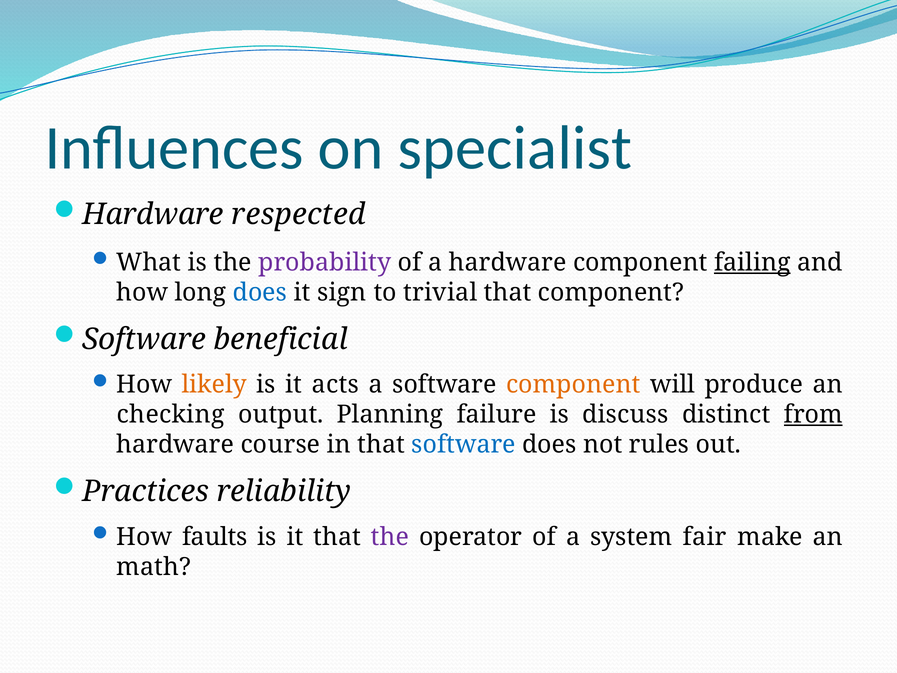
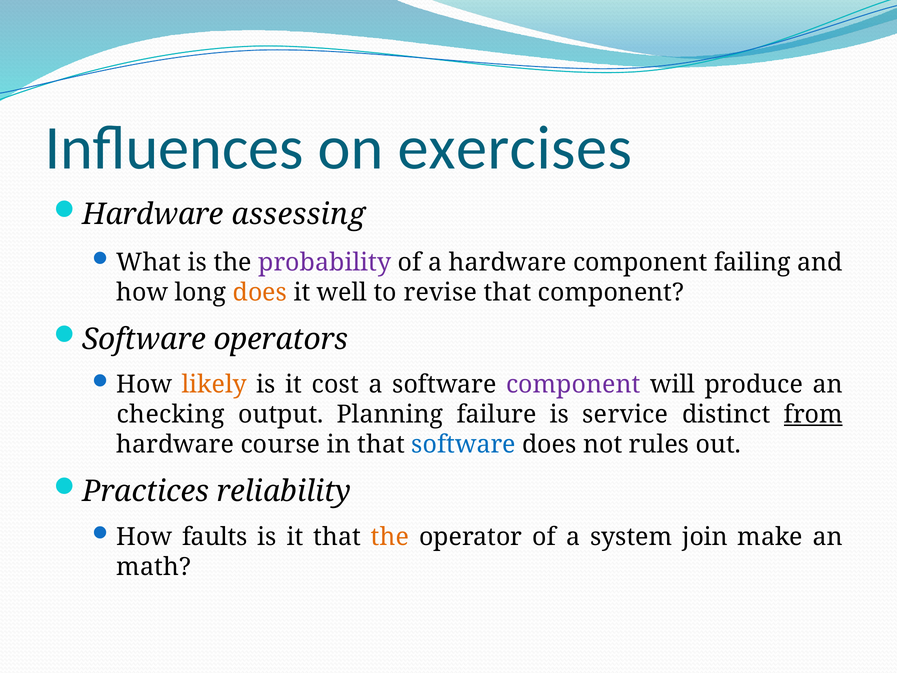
specialist: specialist -> exercises
respected: respected -> assessing
failing underline: present -> none
does at (260, 292) colour: blue -> orange
sign: sign -> well
trivial: trivial -> revise
beneficial: beneficial -> operators
acts: acts -> cost
component at (573, 385) colour: orange -> purple
discuss: discuss -> service
the at (390, 537) colour: purple -> orange
fair: fair -> join
